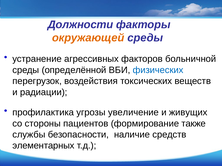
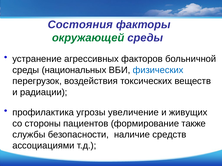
Должности: Должности -> Состояния
окружающей colour: orange -> green
определённой: определённой -> национальных
элементарных: элементарных -> ассоциациями
